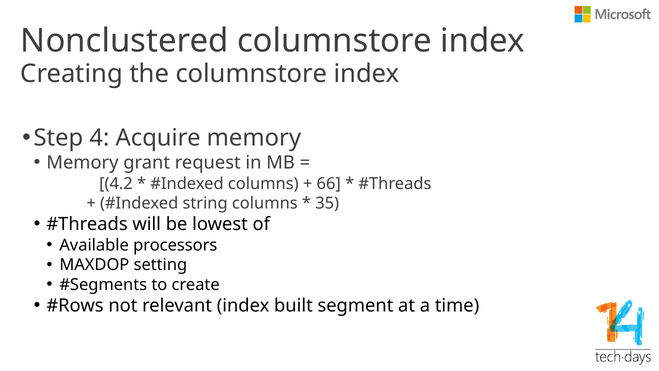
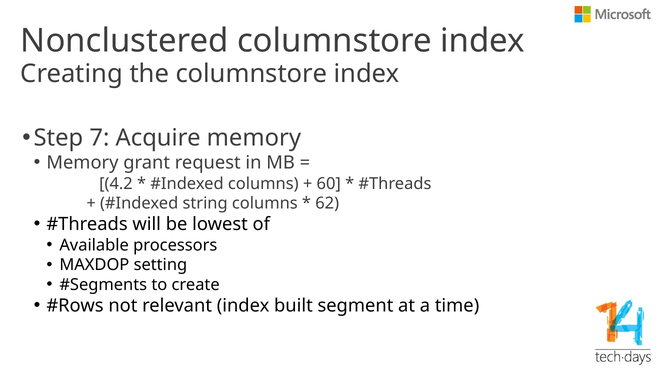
4: 4 -> 7
66: 66 -> 60
35: 35 -> 62
